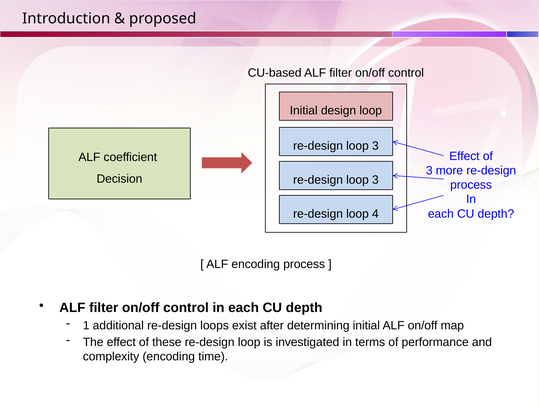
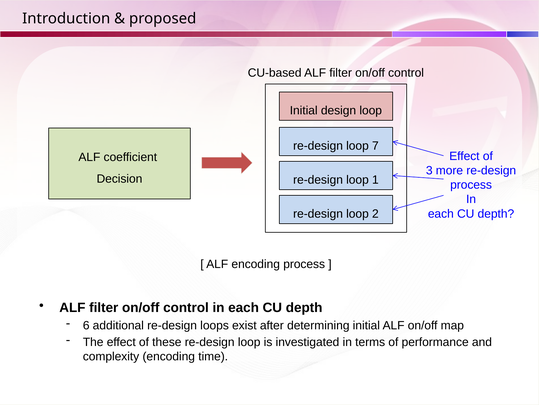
3 at (375, 146): 3 -> 7
3 at (375, 180): 3 -> 1
4: 4 -> 2
1: 1 -> 6
